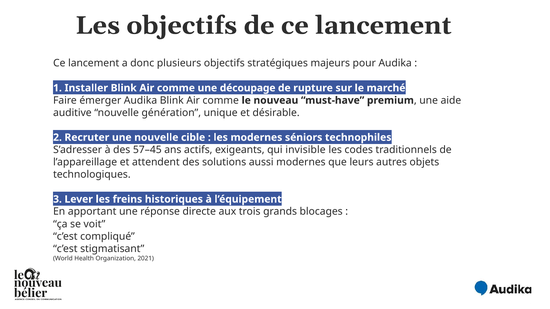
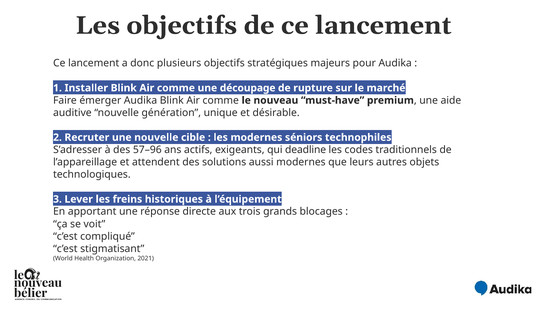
57–45: 57–45 -> 57–96
invisible: invisible -> deadline
